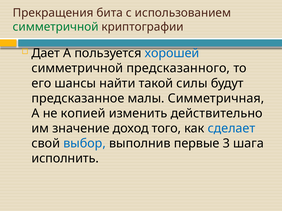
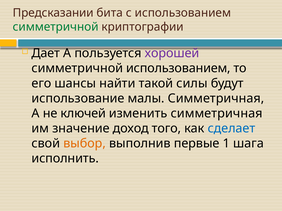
Прекращения: Прекращения -> Предсказании
хорошей colour: blue -> purple
симметричной предсказанного: предсказанного -> использованием
предсказанное: предсказанное -> использование
копией: копией -> ключей
изменить действительно: действительно -> симметричная
выбор colour: blue -> orange
3: 3 -> 1
